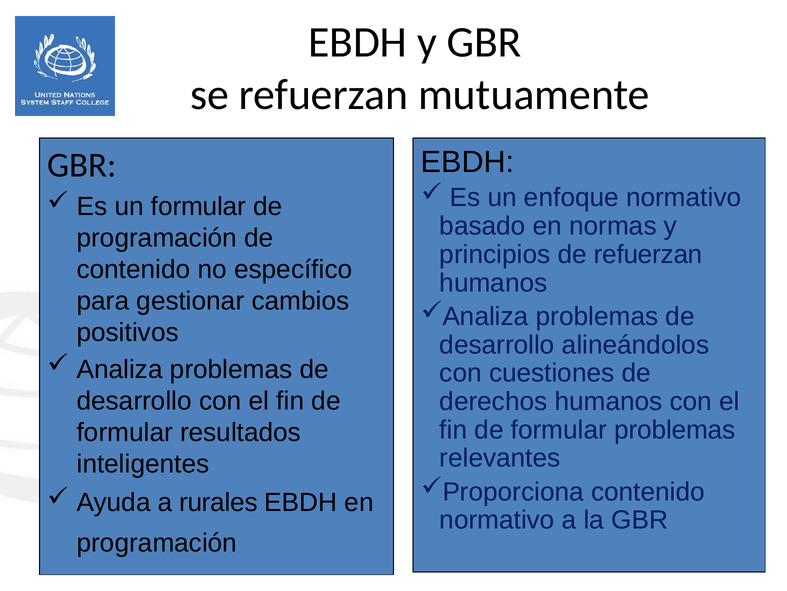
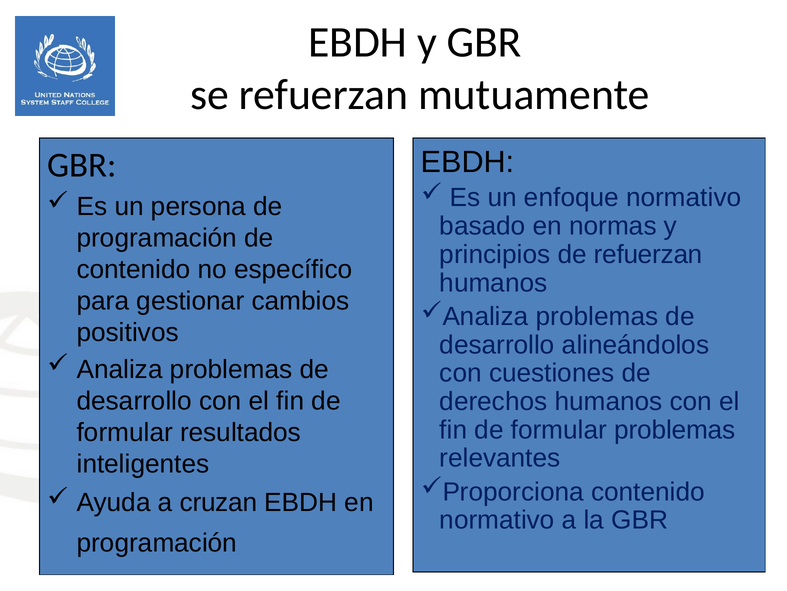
un formular: formular -> persona
rurales: rurales -> cruzan
